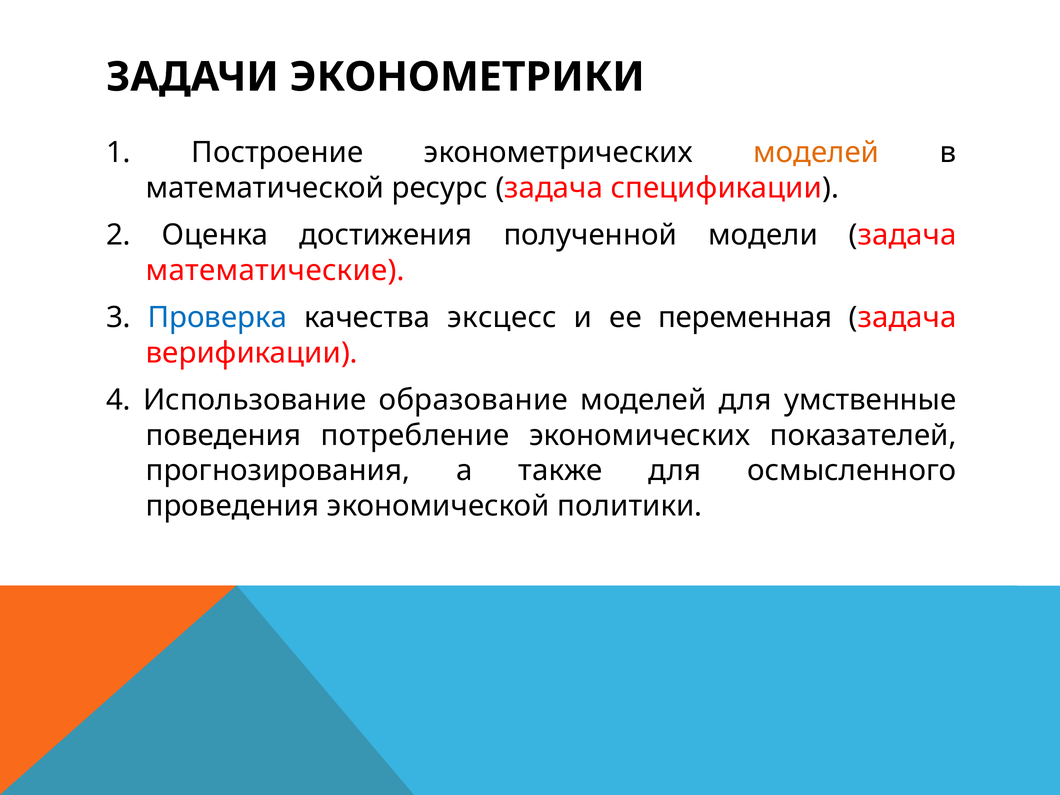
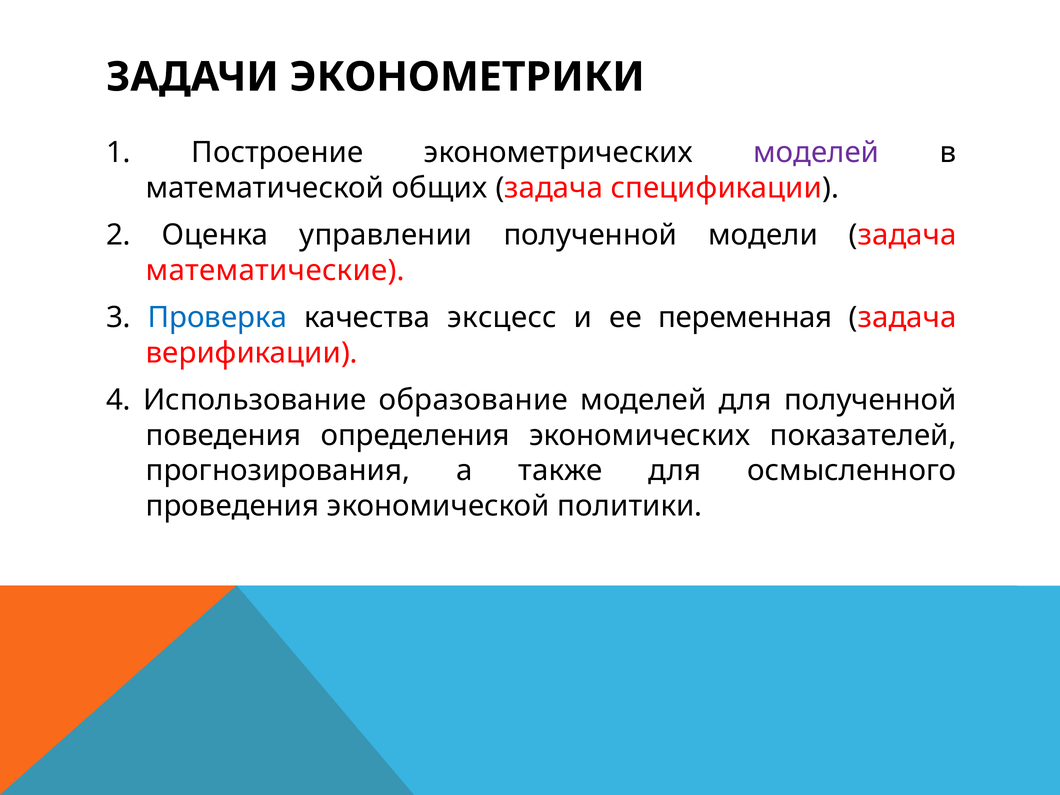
моделей at (816, 153) colour: orange -> purple
ресурс: ресурс -> общих
достижения: достижения -> управлении
для умственные: умственные -> полученной
потребление: потребление -> определения
